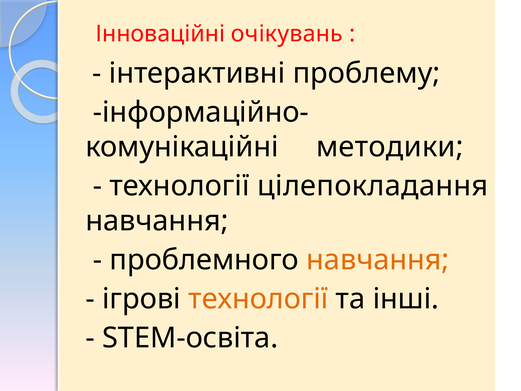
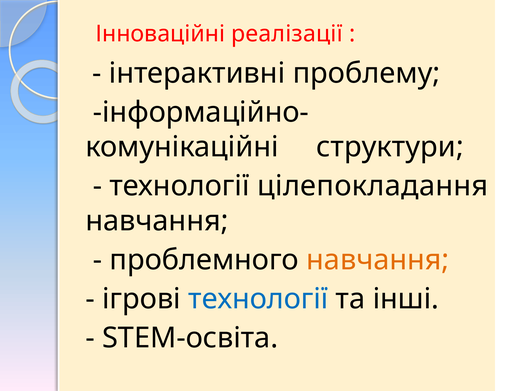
очікувань: очікувань -> реалізації
методики: методики -> структури
технології at (258, 299) colour: orange -> blue
